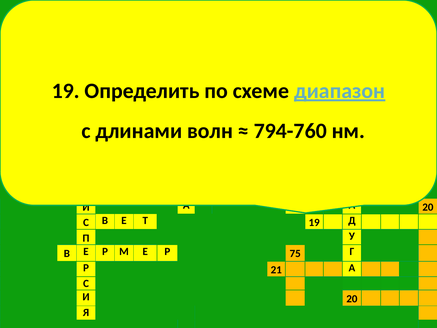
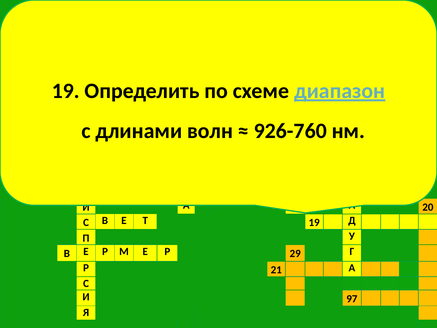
794-760: 794-760 -> 926-760
75: 75 -> 29
И 20: 20 -> 97
